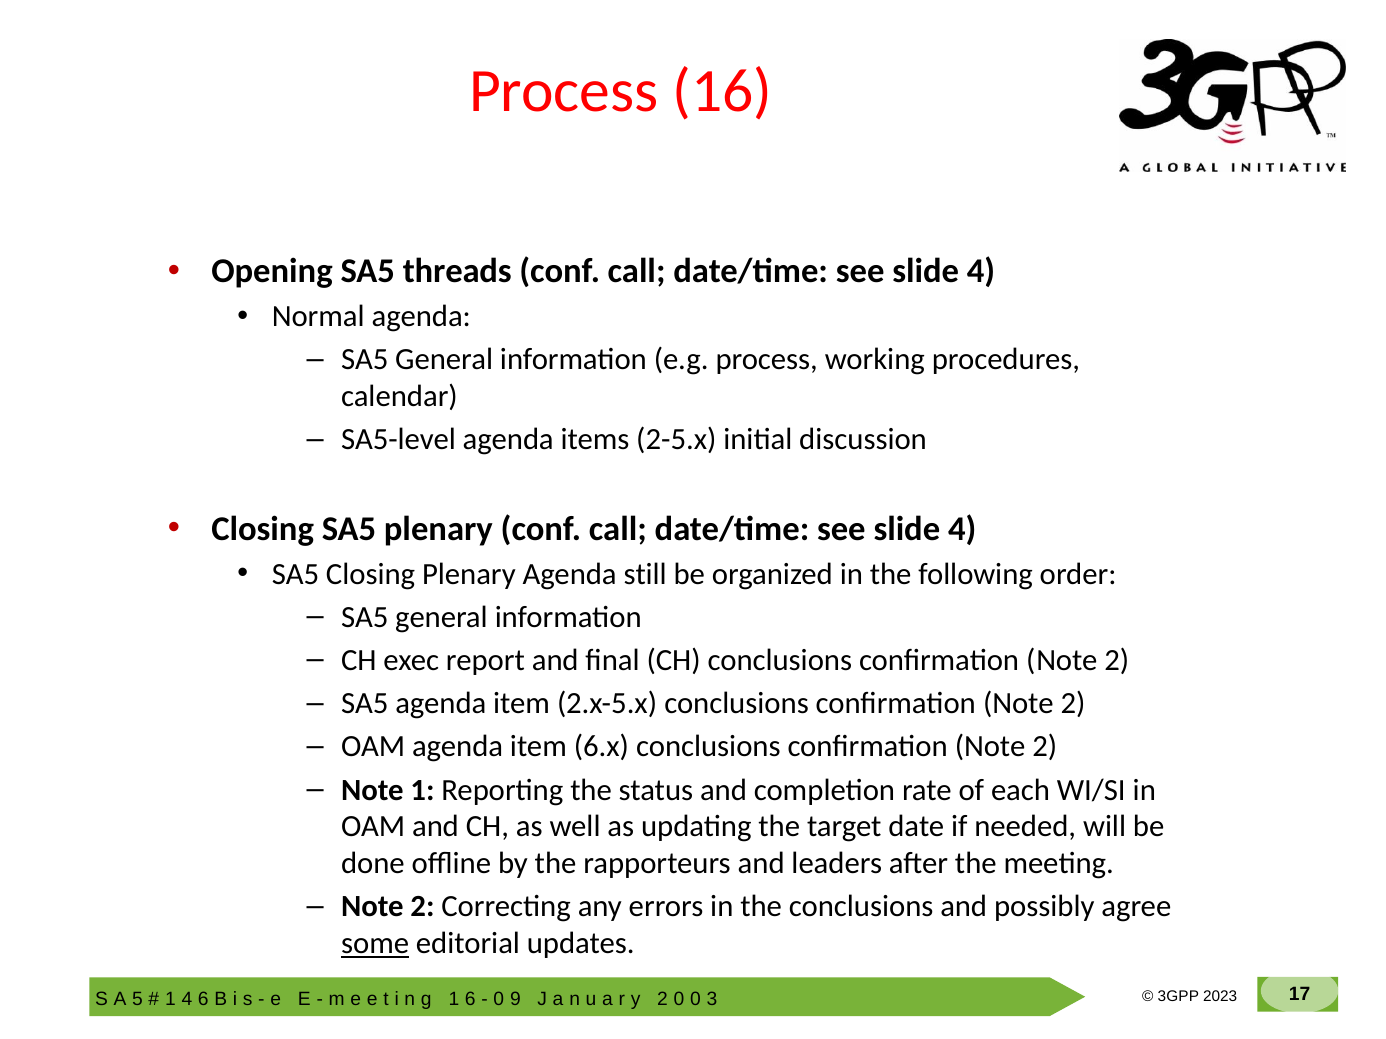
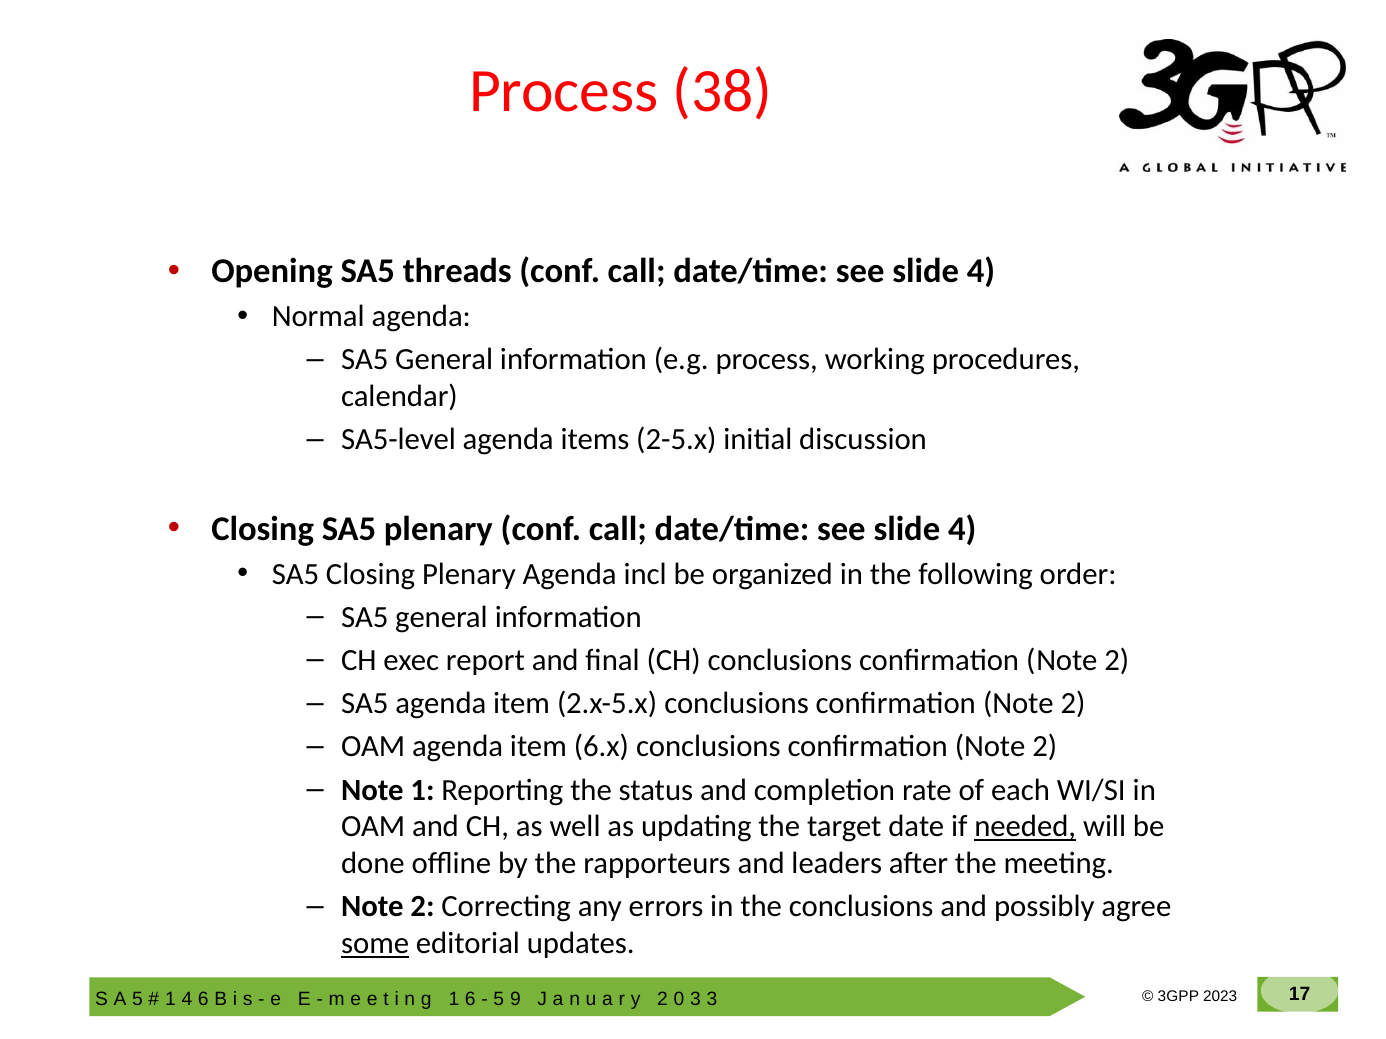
16: 16 -> 38
still: still -> incl
needed underline: none -> present
0 at (499, 999): 0 -> 5
0 at (696, 999): 0 -> 3
